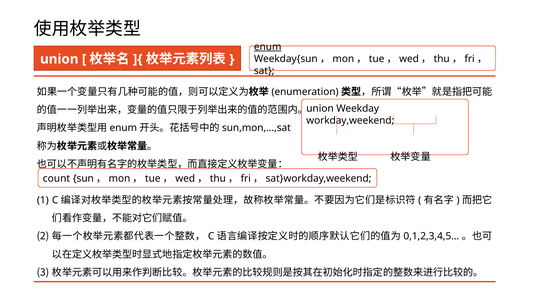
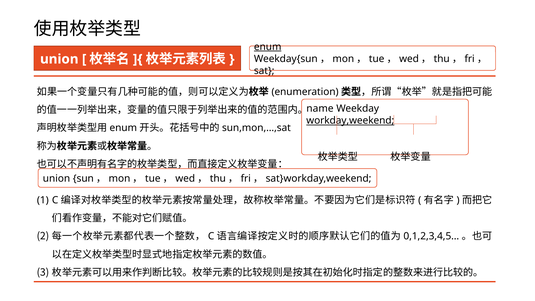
union at (320, 109): union -> name
workday,weekend underline: none -> present
count at (56, 179): count -> union
